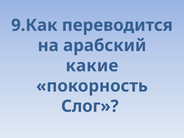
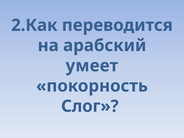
9.Как: 9.Как -> 2.Как
какие: какие -> умеет
